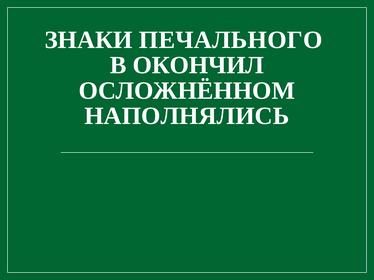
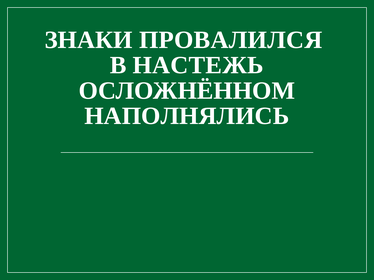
ПЕЧАЛЬНОГО: ПЕЧАЛЬНОГО -> ПРОВАЛИЛСЯ
ОКОНЧИЛ: ОКОНЧИЛ -> НАСТЕЖЬ
